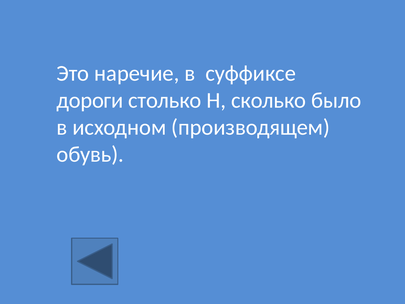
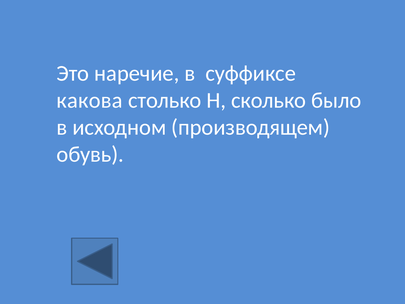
дороги: дороги -> какова
